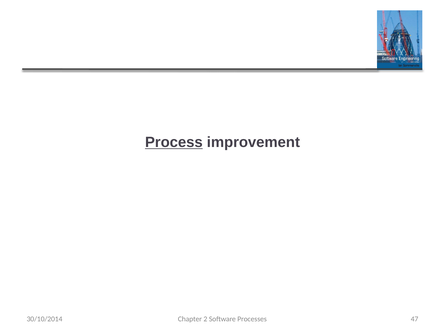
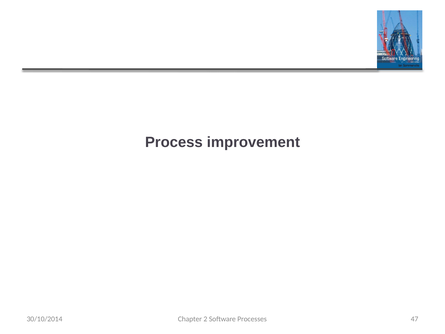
Process underline: present -> none
